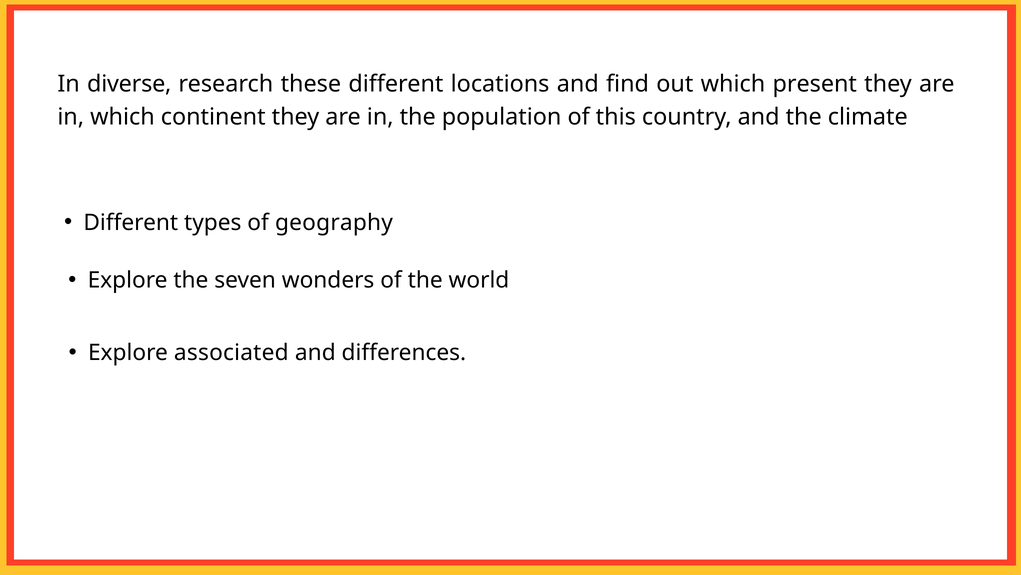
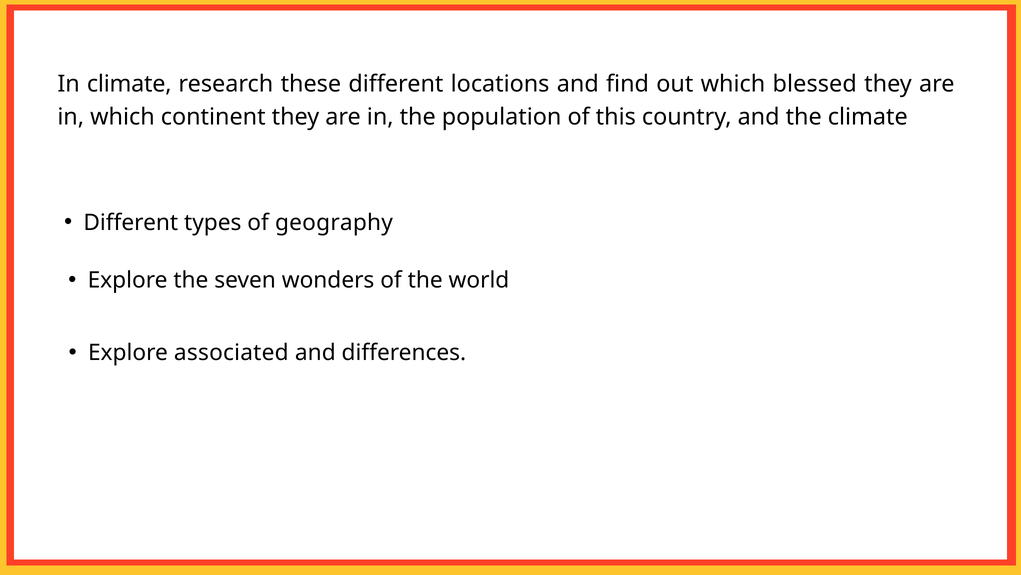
In diverse: diverse -> climate
present: present -> blessed
